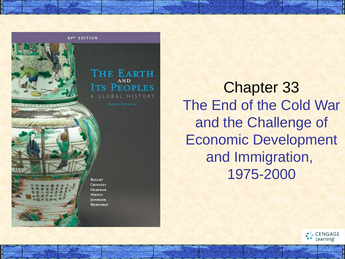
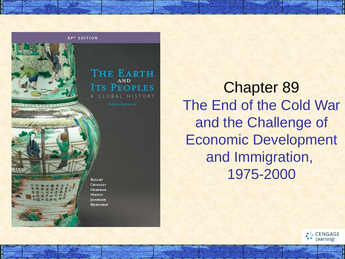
33: 33 -> 89
